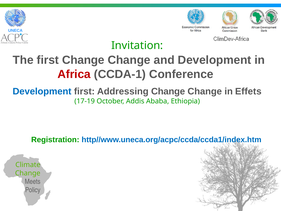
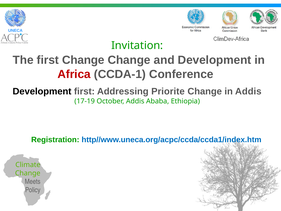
Development at (42, 91) colour: blue -> black
Addressing Change: Change -> Priorite
in Effets: Effets -> Addis
